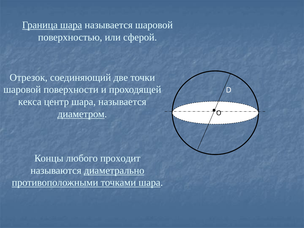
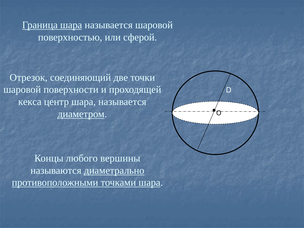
проходит: проходит -> вершины
